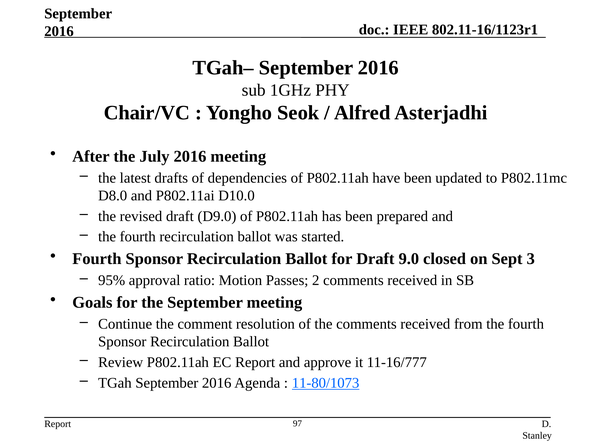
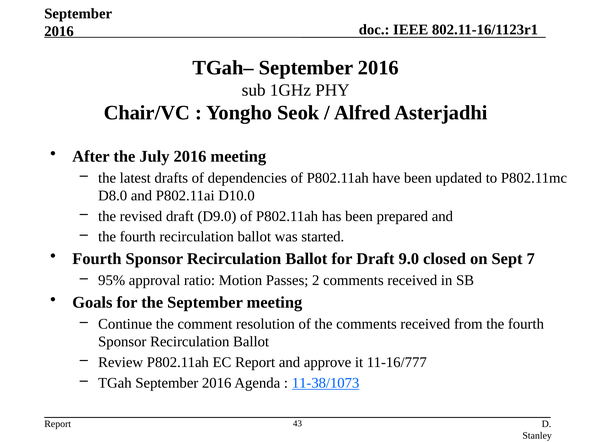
3: 3 -> 7
11-80/1073: 11-80/1073 -> 11-38/1073
97: 97 -> 43
